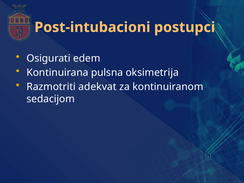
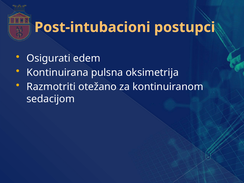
adekvat: adekvat -> otežano
